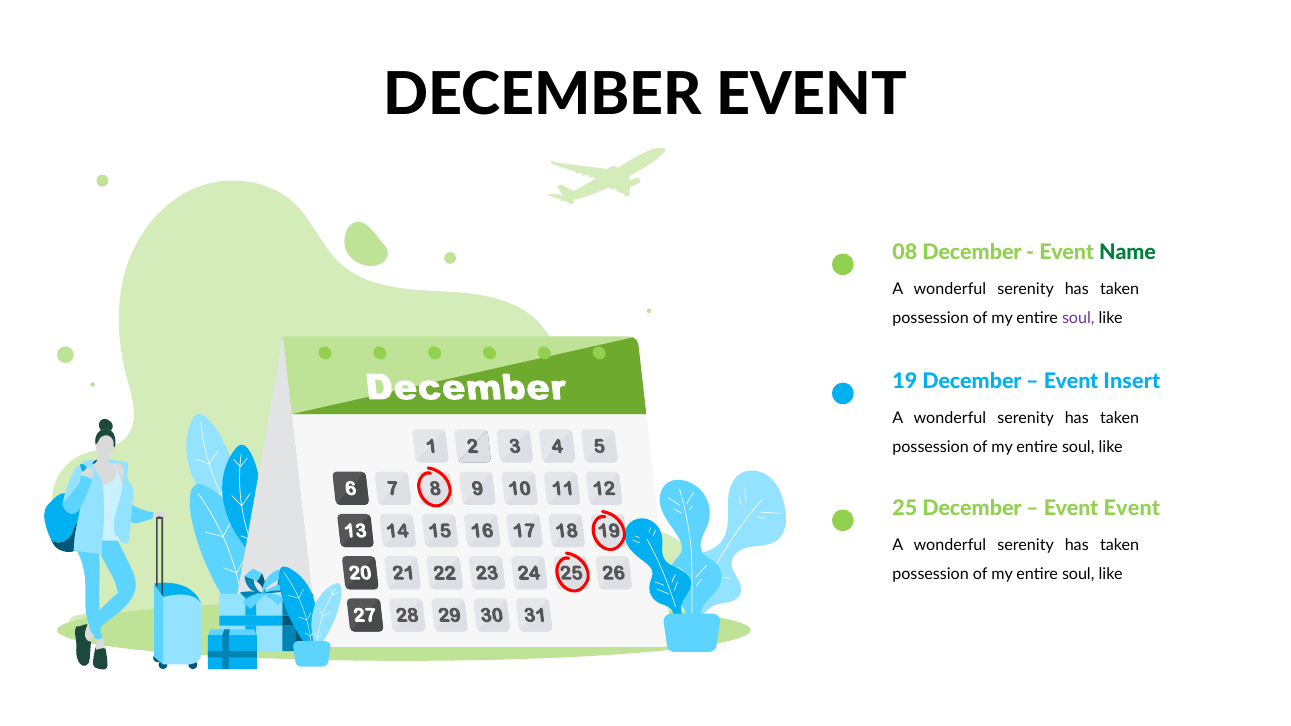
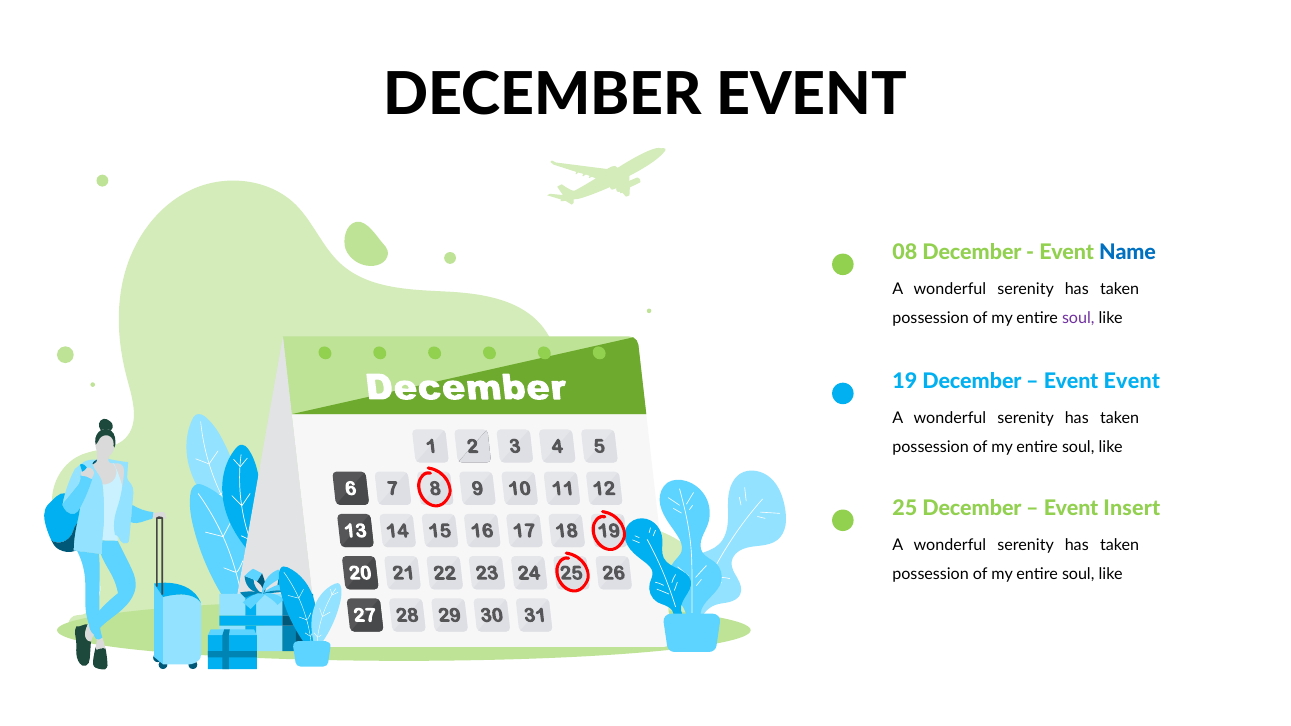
Name colour: green -> blue
Event Insert: Insert -> Event
Event Event: Event -> Insert
